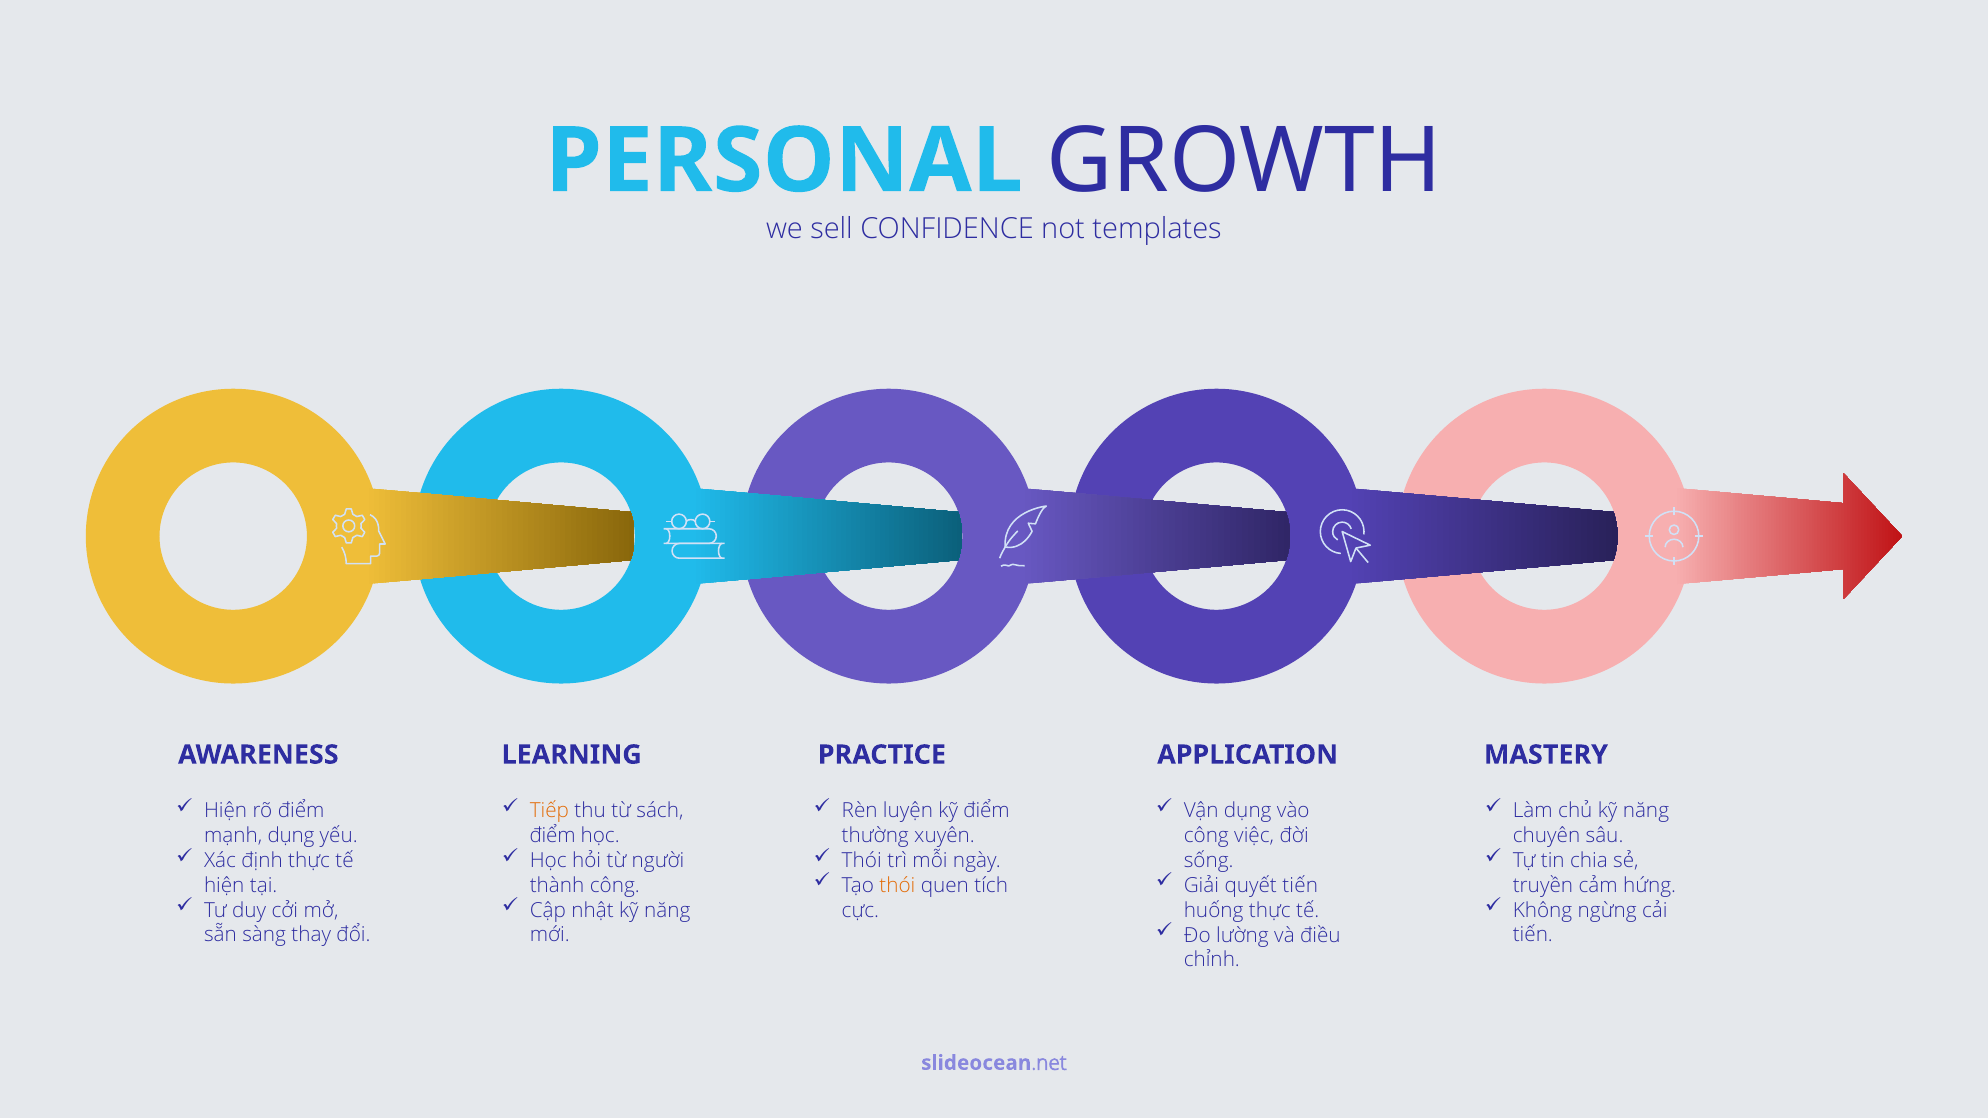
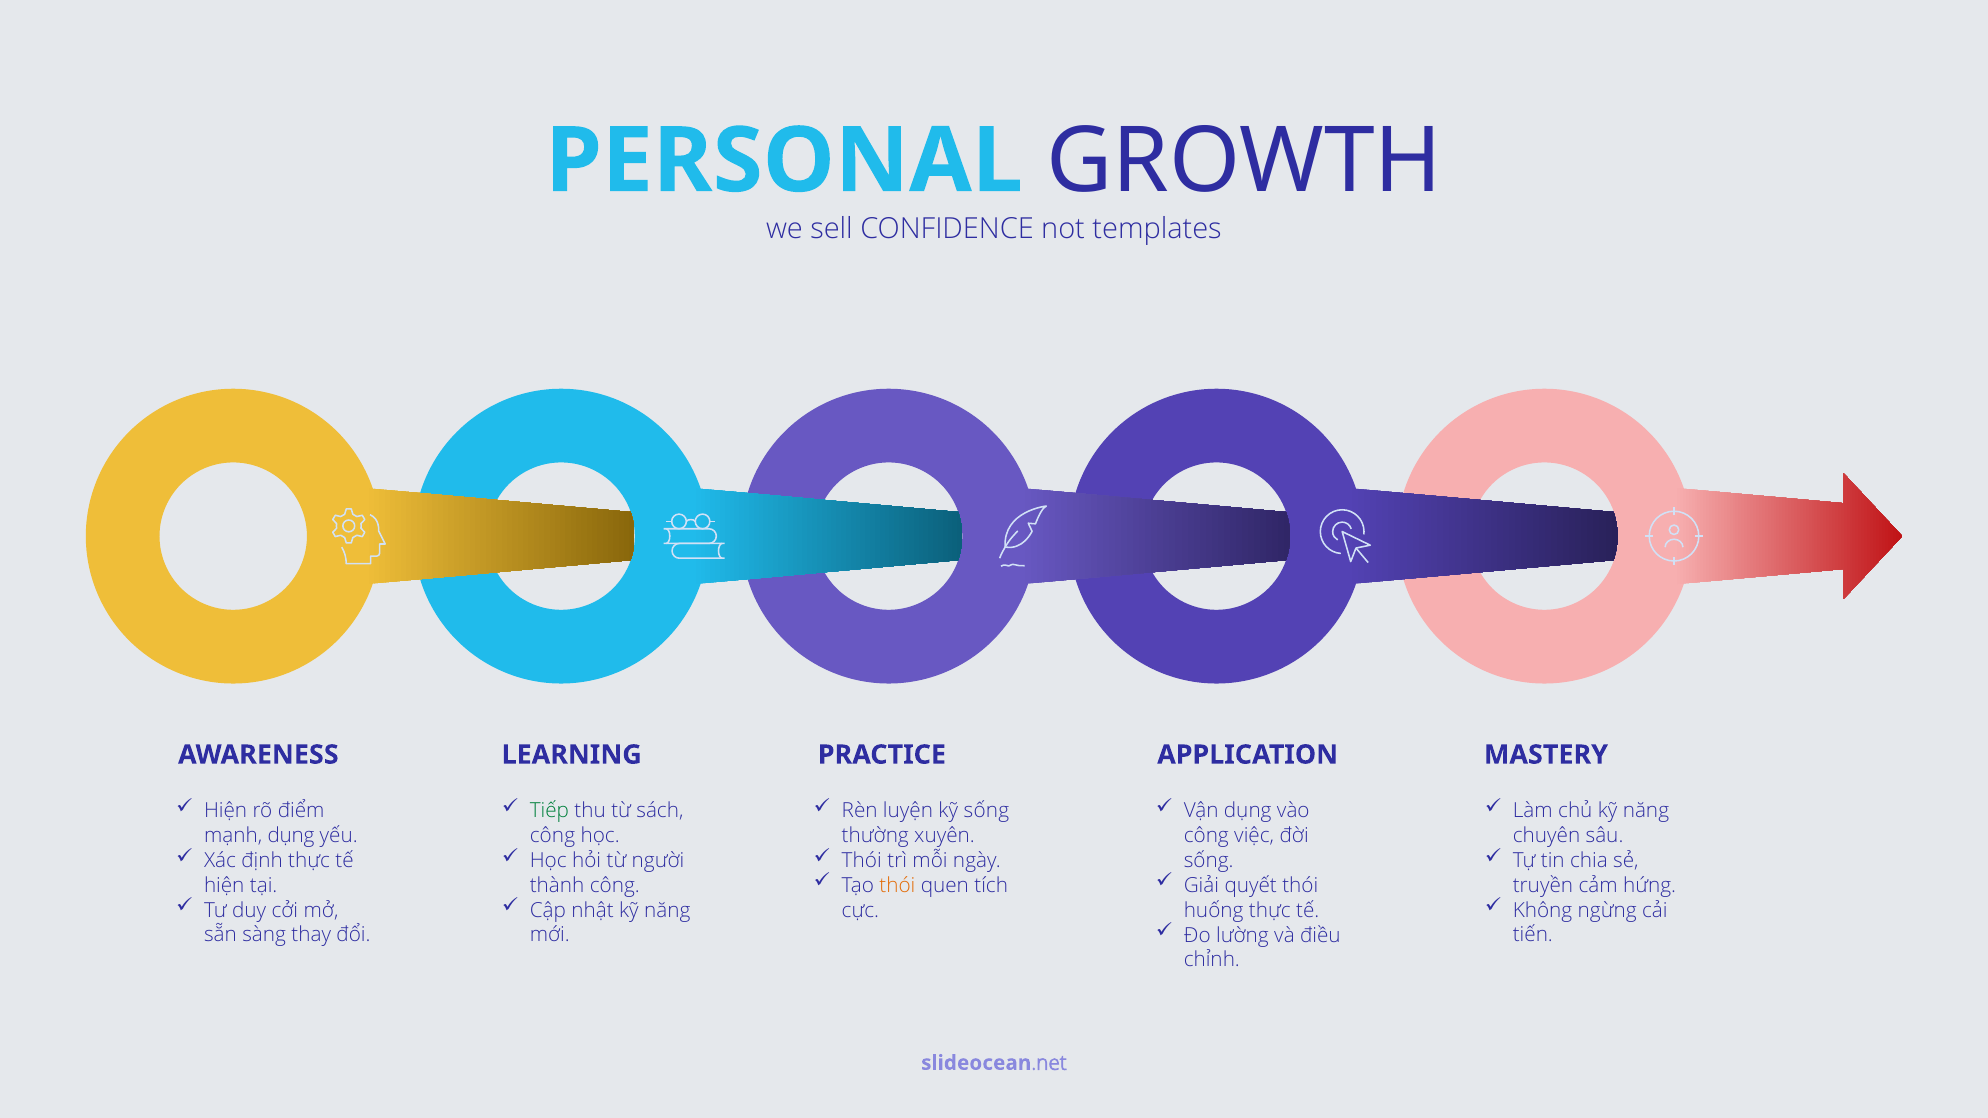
Tiếp colour: orange -> green
kỹ điểm: điểm -> sống
điểm at (553, 836): điểm -> công
quyết tiến: tiến -> thói
